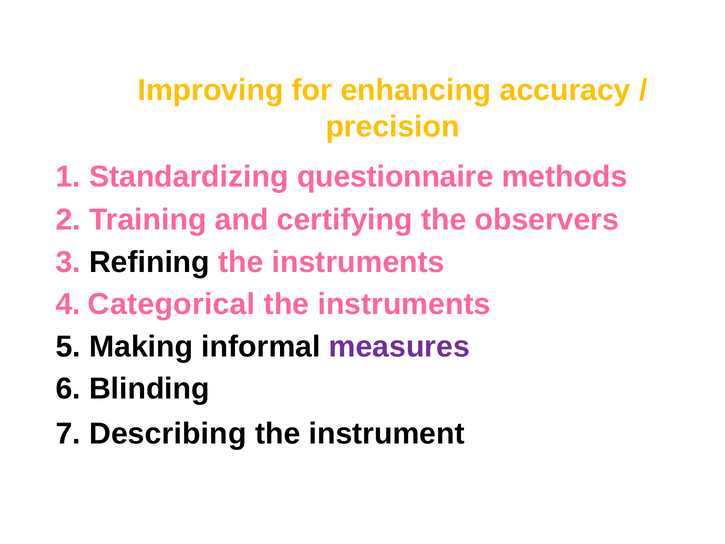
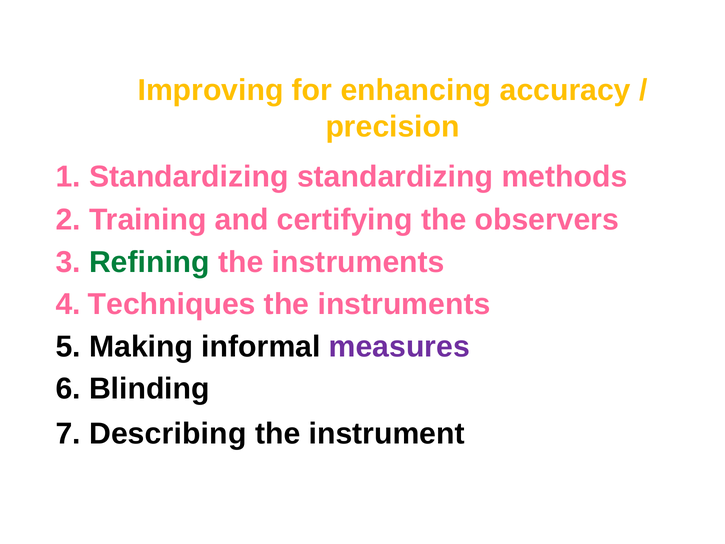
Standardizing questionnaire: questionnaire -> standardizing
Refining colour: black -> green
Categorical: Categorical -> Techniques
